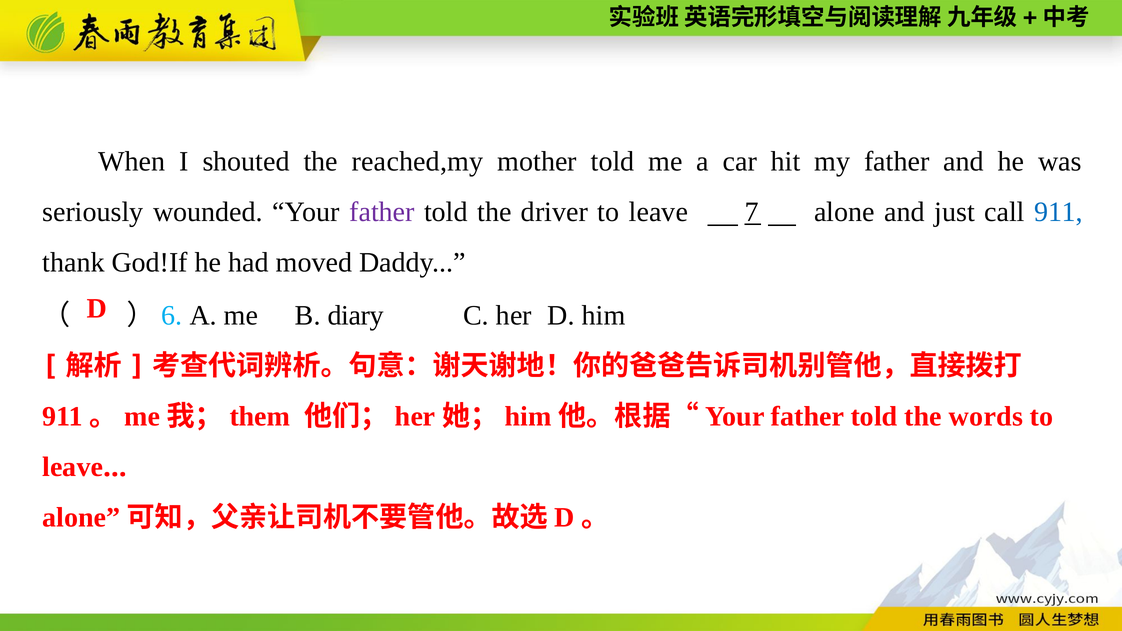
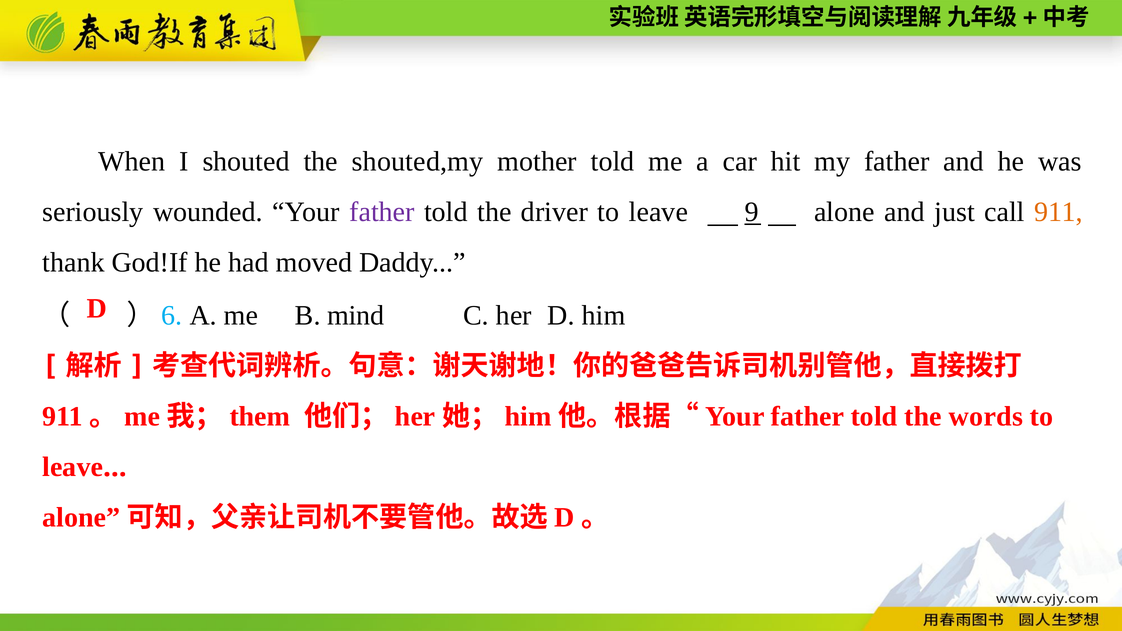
reached,my: reached,my -> shouted,my
7: 7 -> 9
911 colour: blue -> orange
diary: diary -> mind
